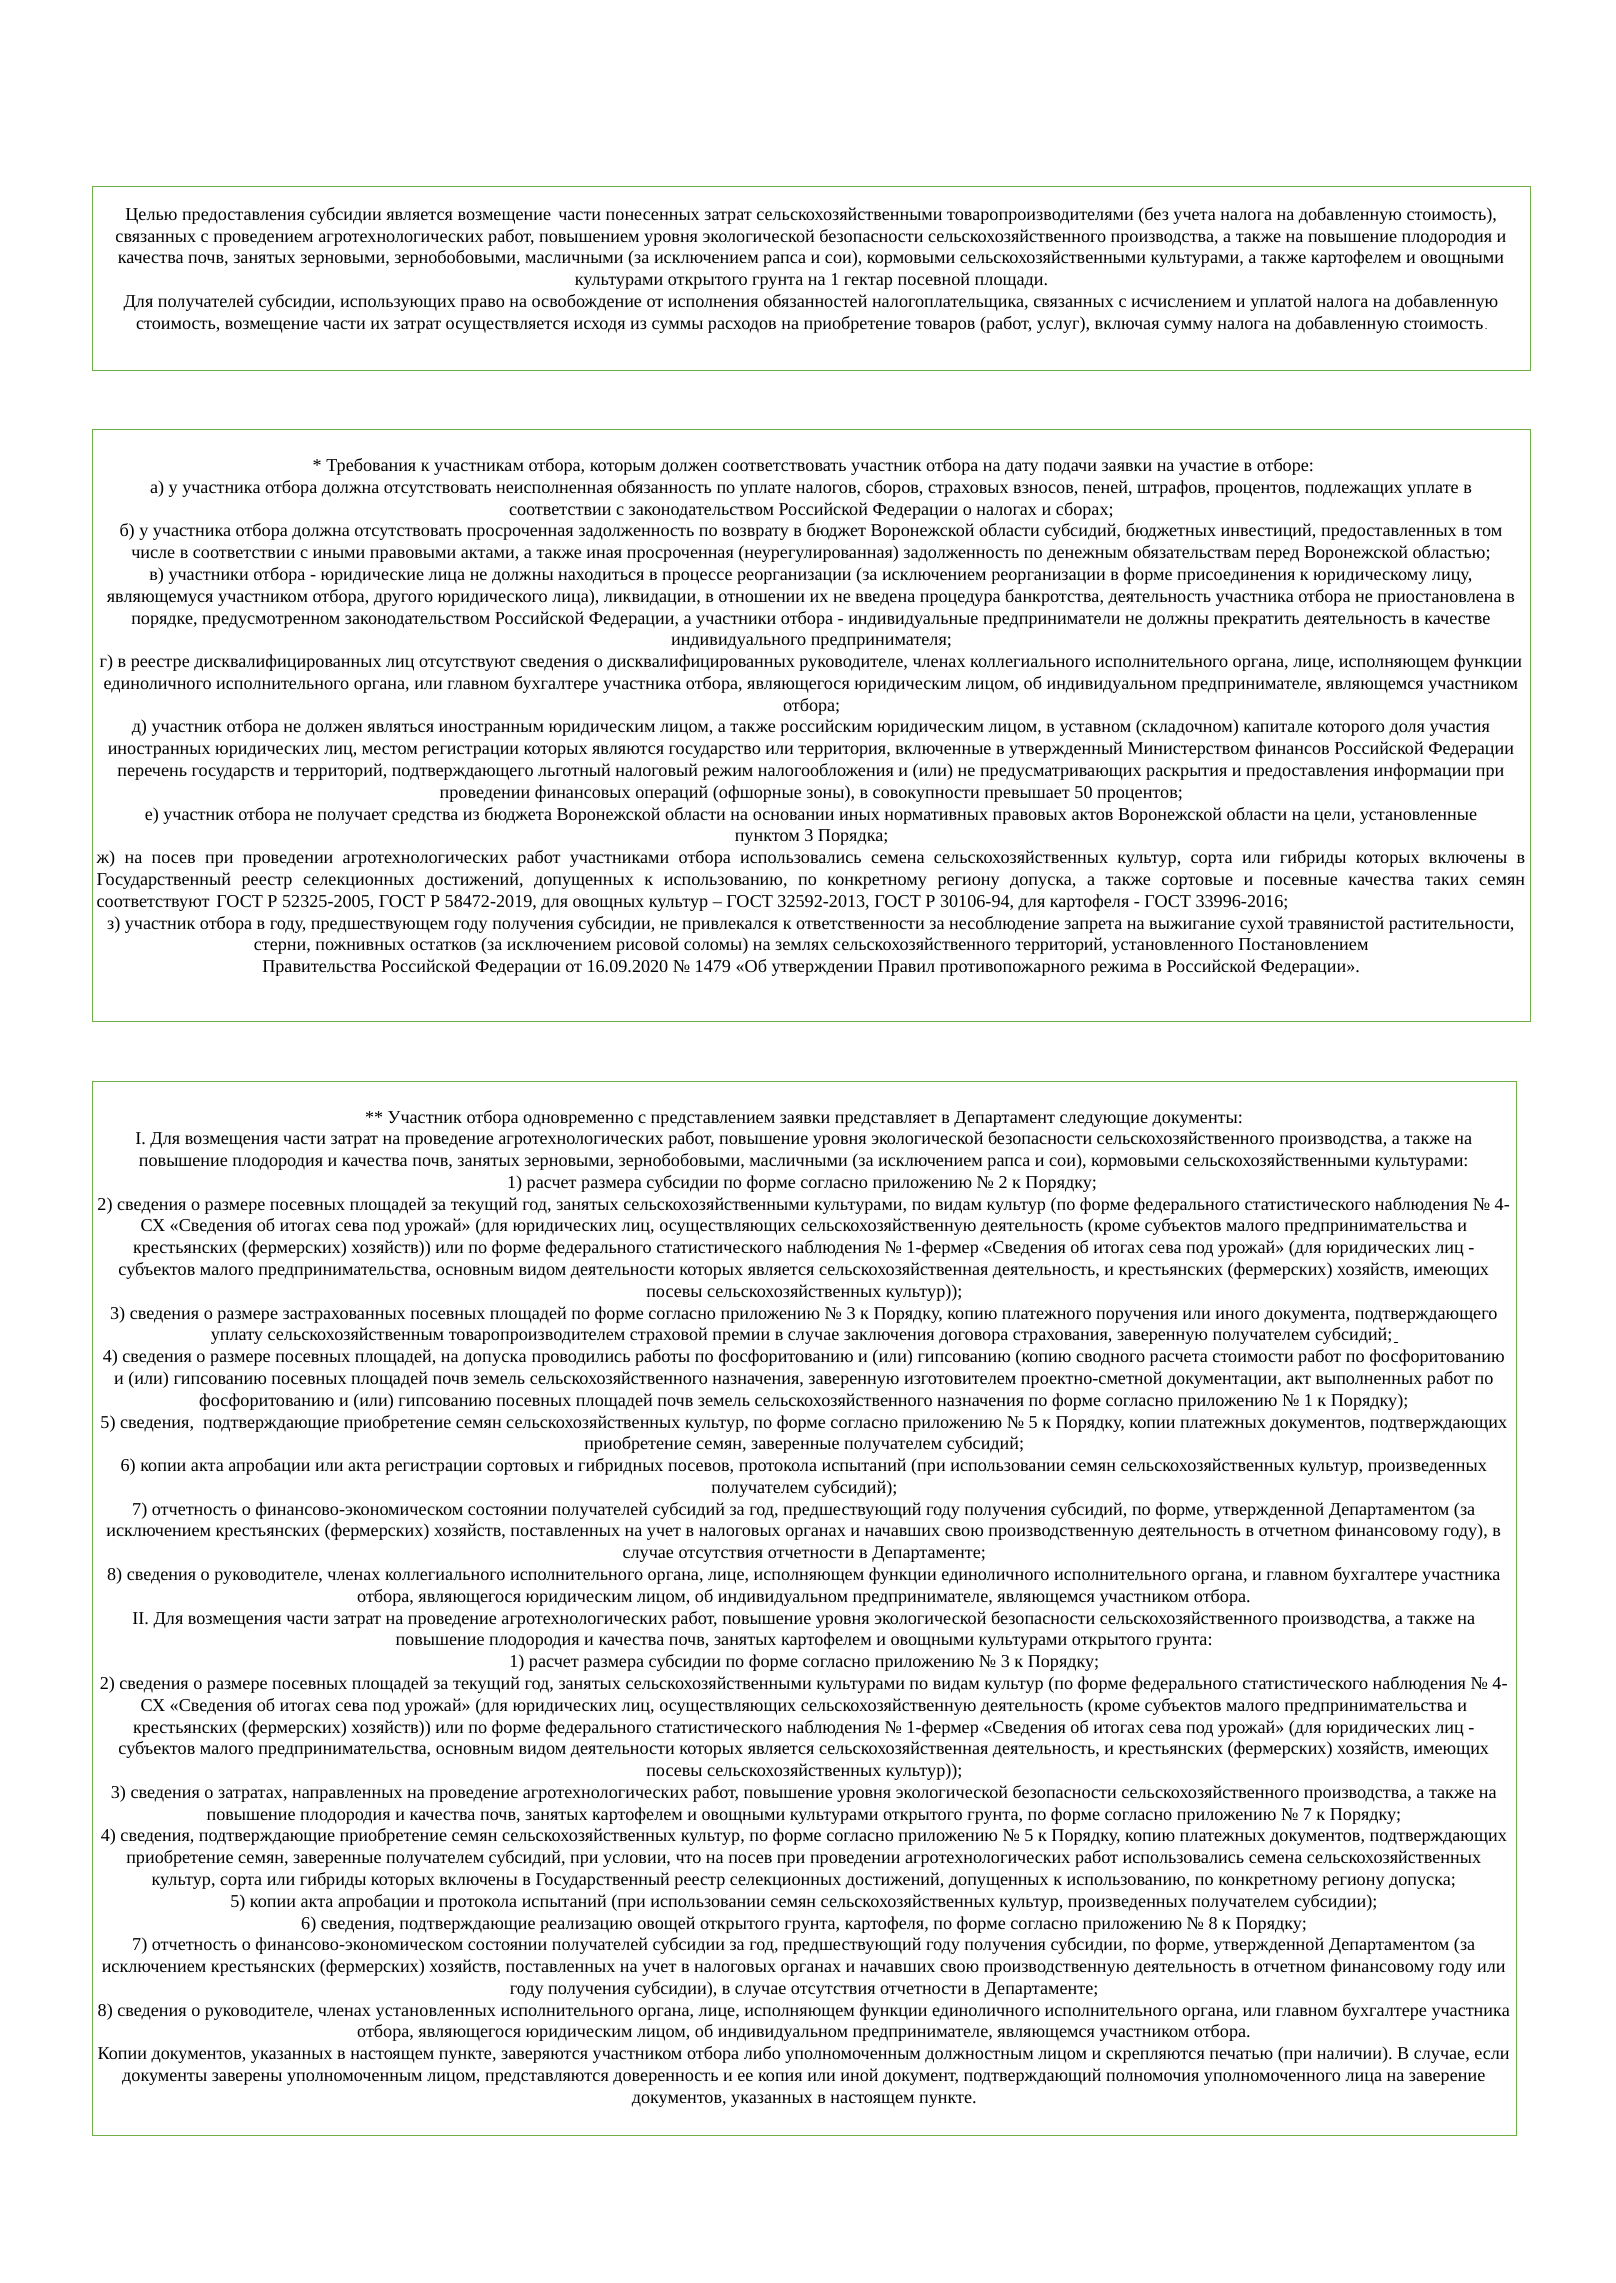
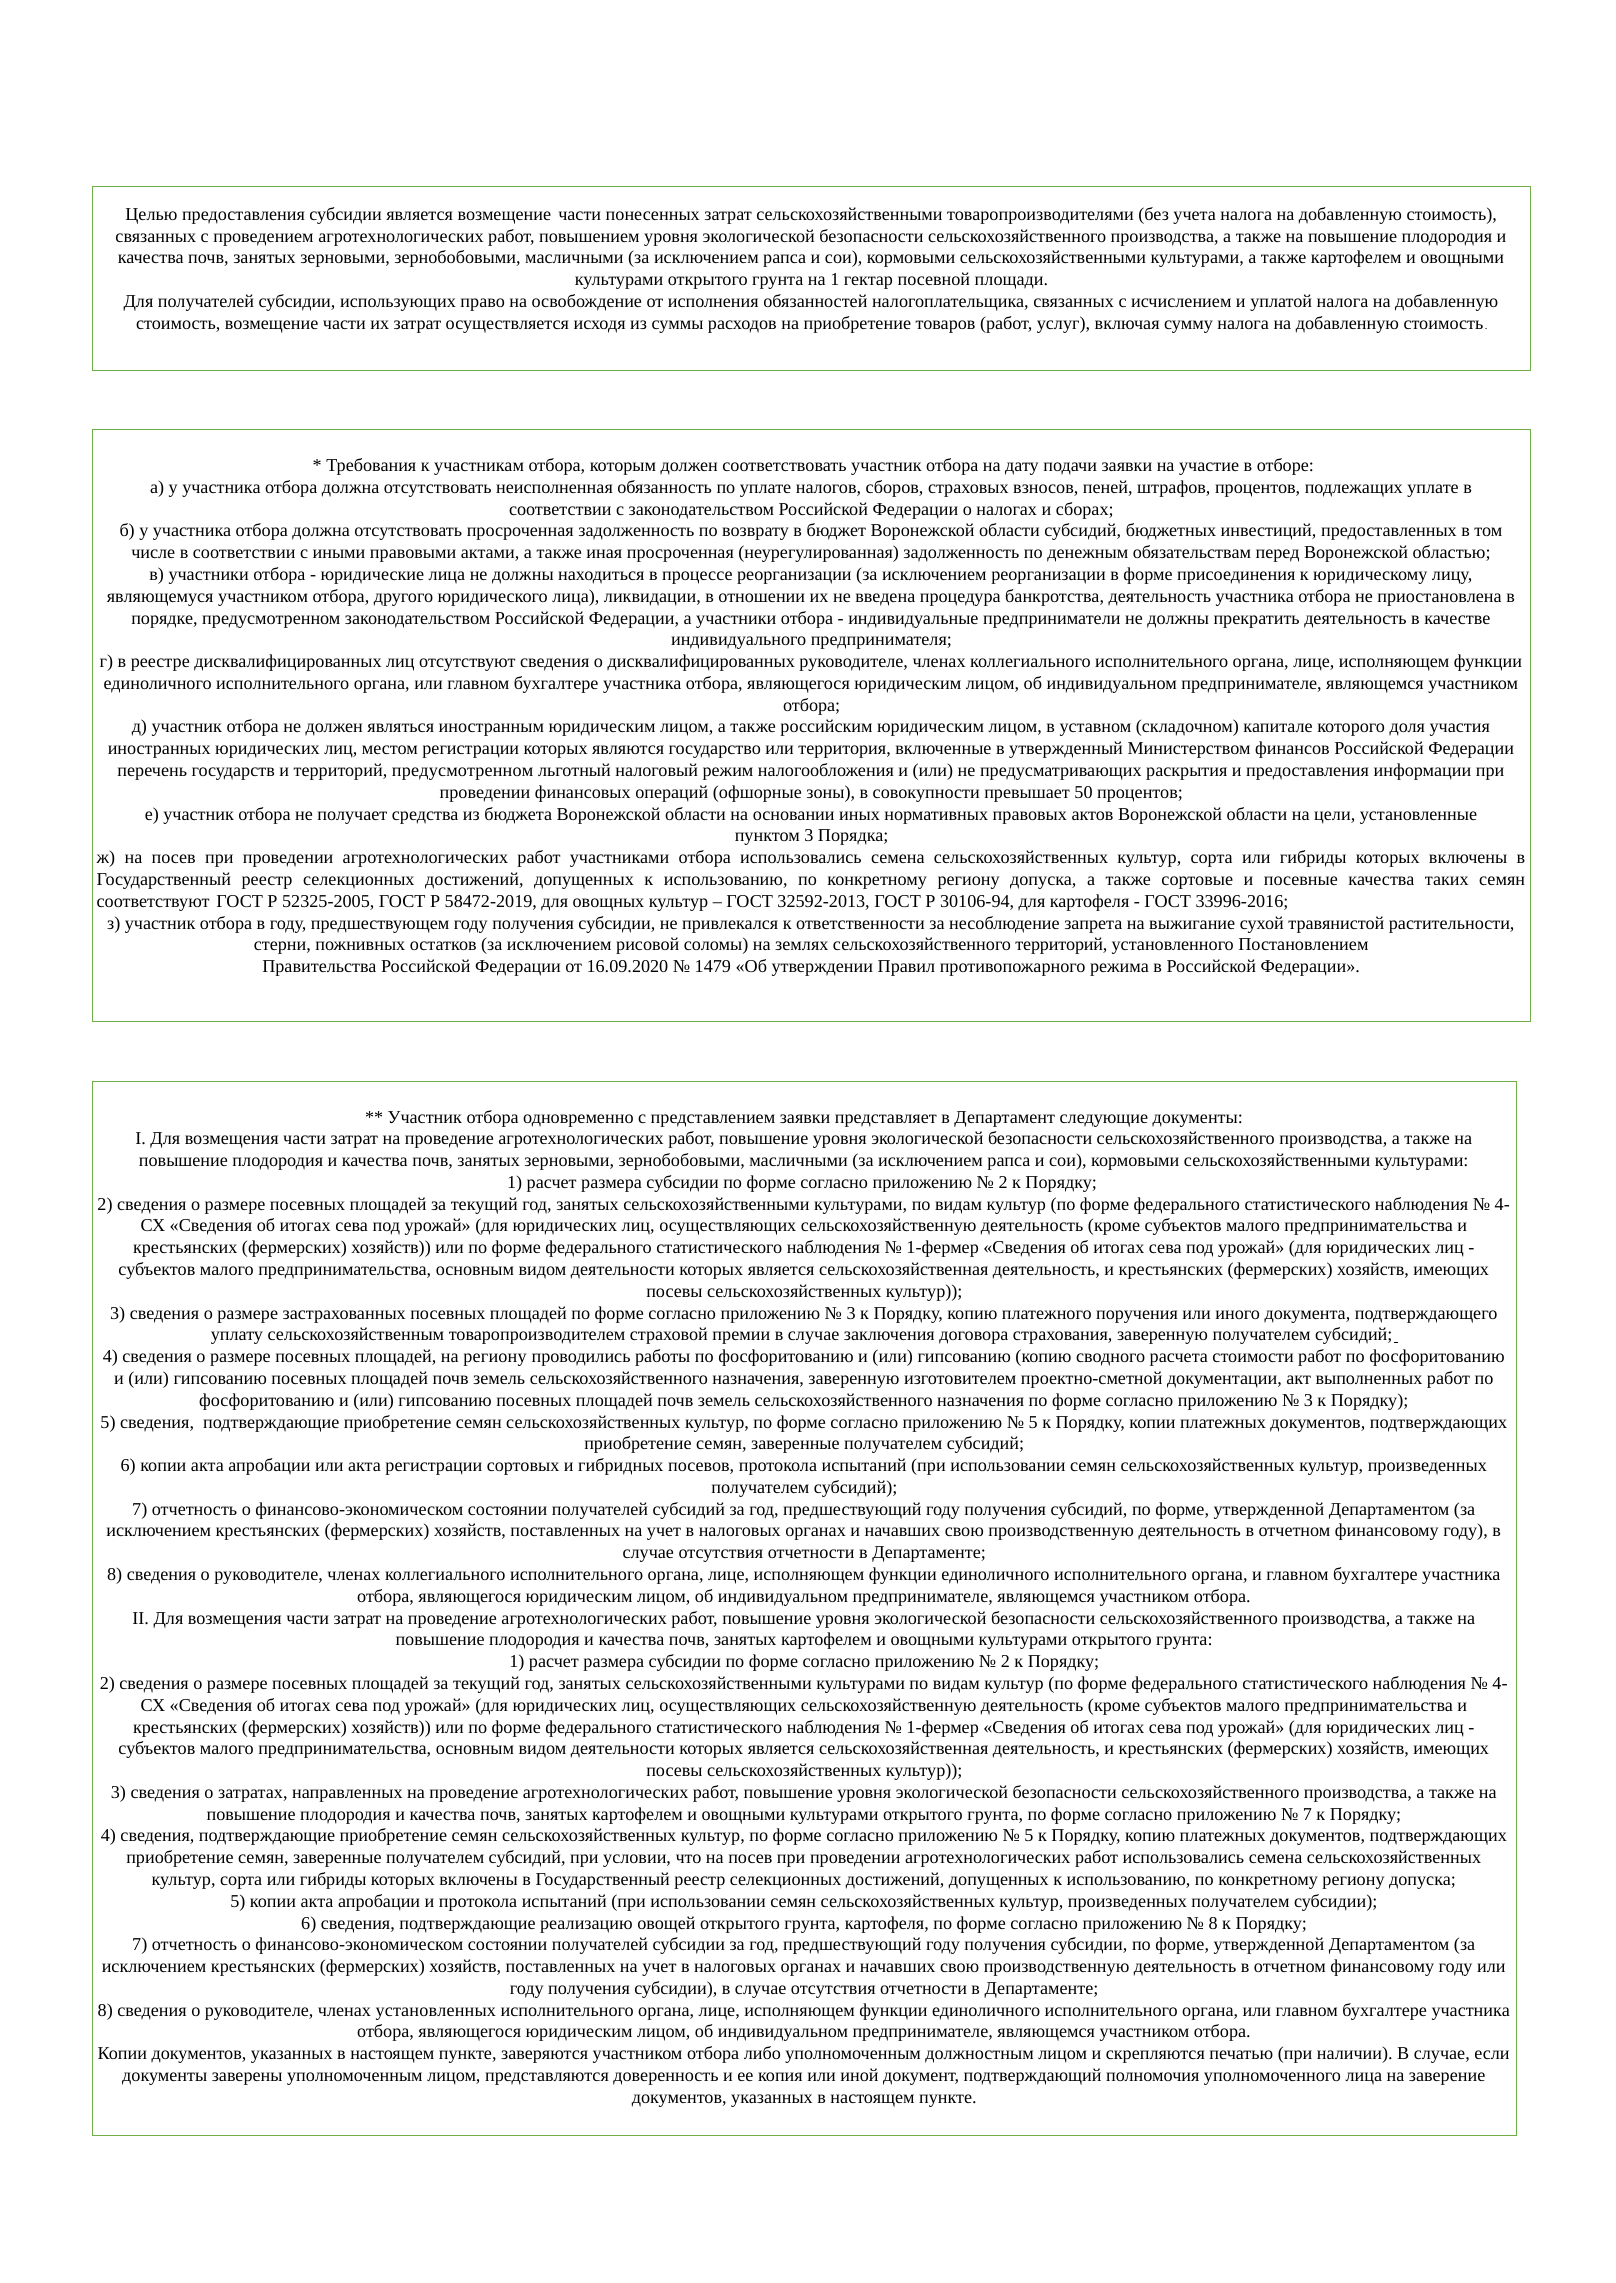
территорий подтверждающего: подтверждающего -> предусмотренном
на допуска: допуска -> региону
1 at (1308, 1400): 1 -> 3
3 at (1005, 1662): 3 -> 2
